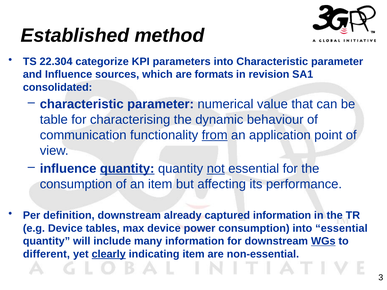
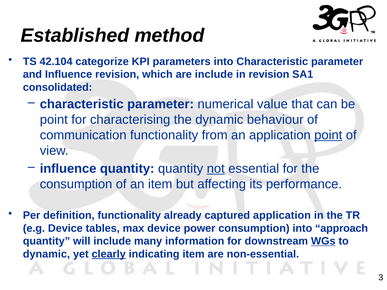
22.304: 22.304 -> 42.104
Influence sources: sources -> revision
are formats: formats -> include
table at (54, 120): table -> point
from underline: present -> none
point at (328, 135) underline: none -> present
quantity at (127, 169) underline: present -> none
definition downstream: downstream -> functionality
captured information: information -> application
into essential: essential -> approach
different at (46, 254): different -> dynamic
